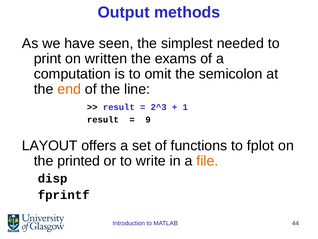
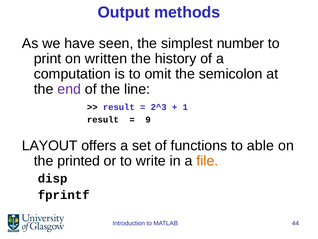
needed: needed -> number
exams: exams -> history
end colour: orange -> purple
fplot: fplot -> able
